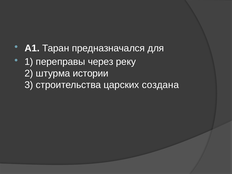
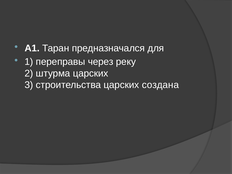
штурма истории: истории -> царских
